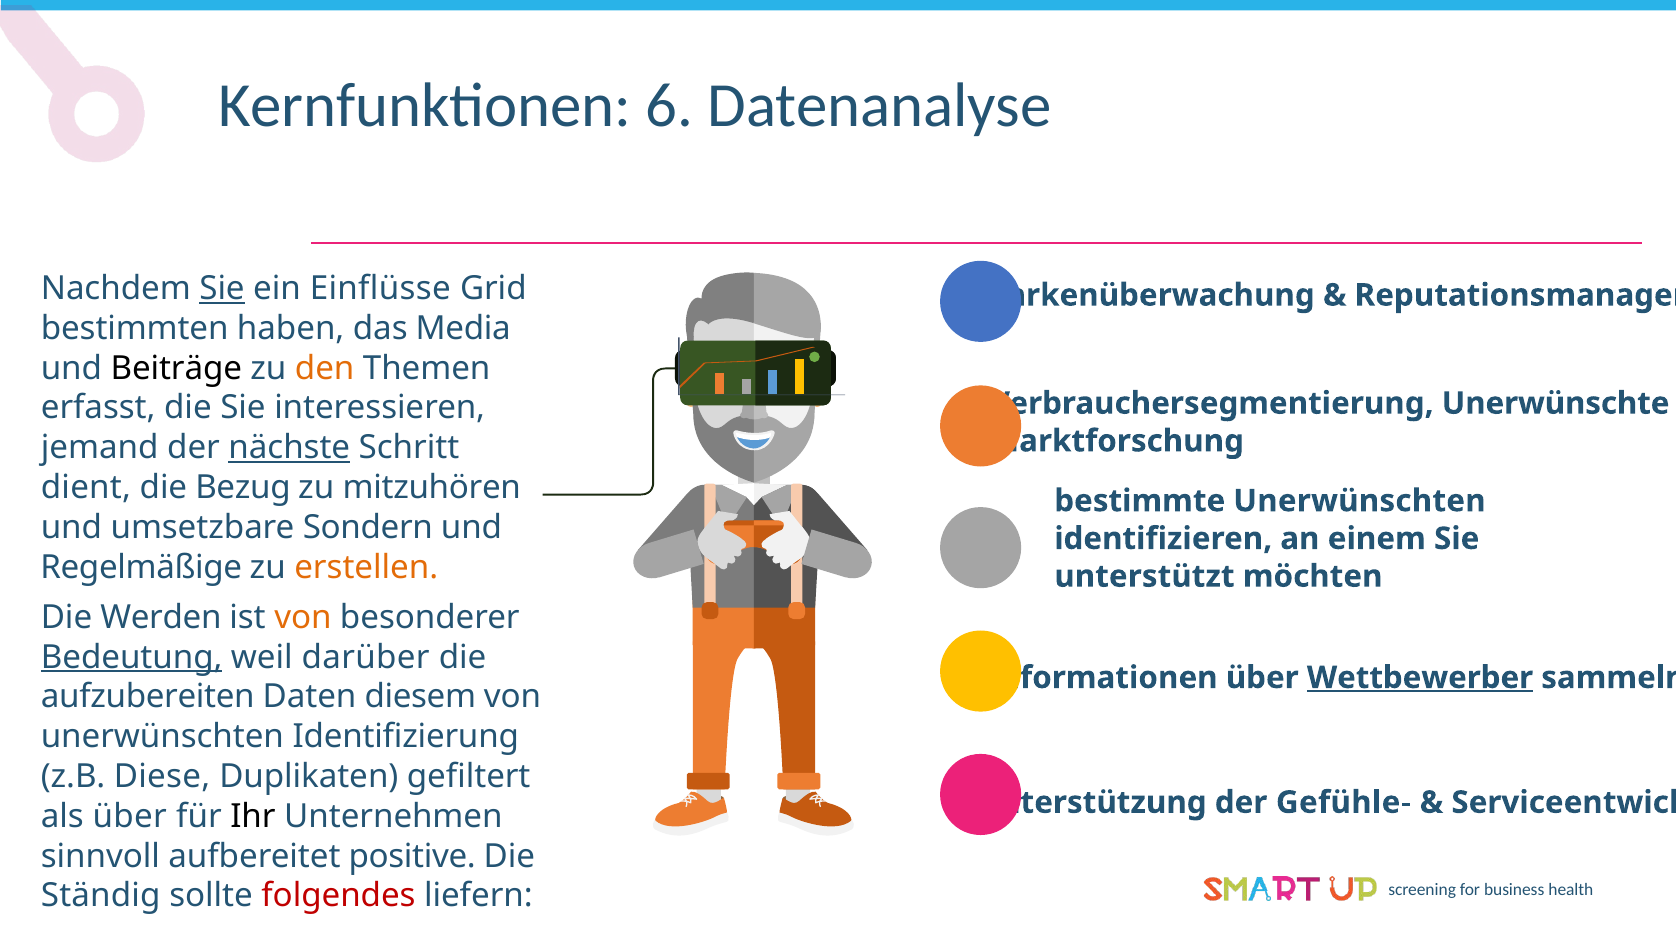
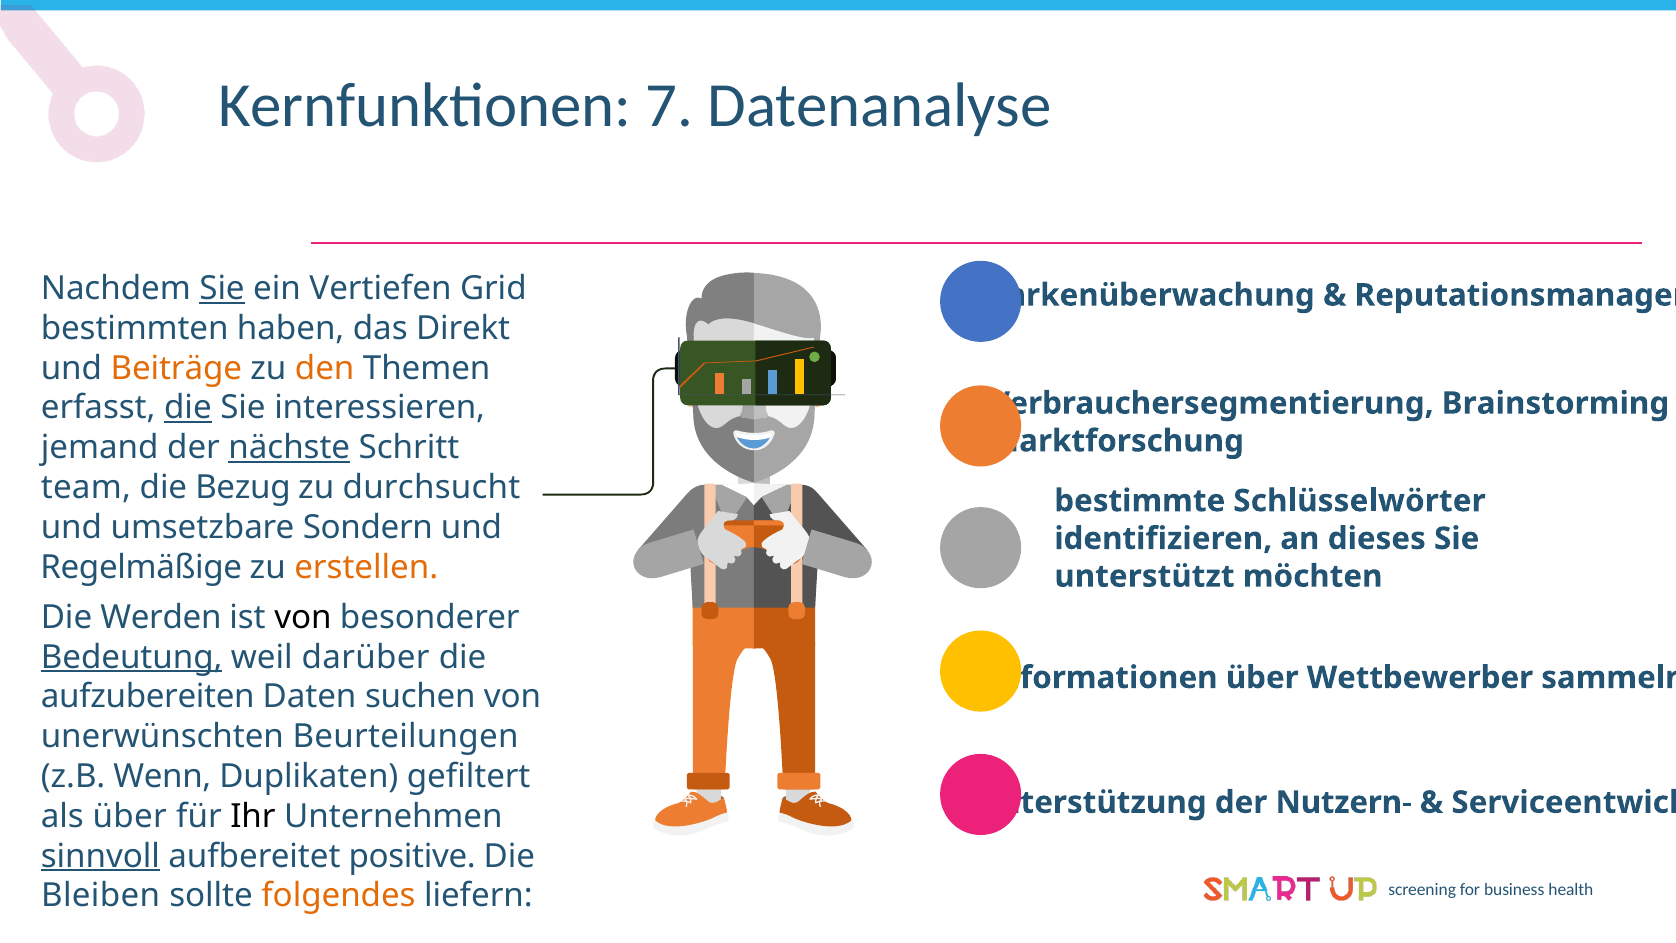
6: 6 -> 7
Einflüsse: Einflüsse -> Vertiefen
Media: Media -> Direkt
Beiträge colour: black -> orange
Unerwünschte: Unerwünschte -> Brainstorming
die at (188, 408) underline: none -> present
dient: dient -> team
mitzuhören: mitzuhören -> durchsucht
bestimmte Unerwünschten: Unerwünschten -> Schlüsselwörter
einem: einem -> dieses
von at (303, 617) colour: orange -> black
Wettbewerber underline: present -> none
diesem: diesem -> suchen
Identifizierung: Identifizierung -> Beurteilungen
Diese: Diese -> Wenn
Gefühle-: Gefühle- -> Nutzern-
sinnvoll underline: none -> present
Ständig: Ständig -> Bleiben
folgendes colour: red -> orange
